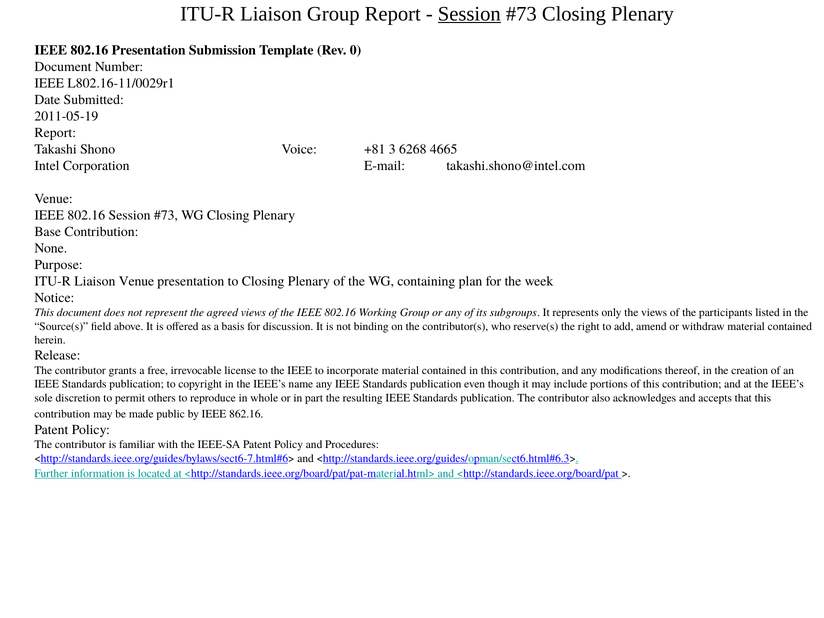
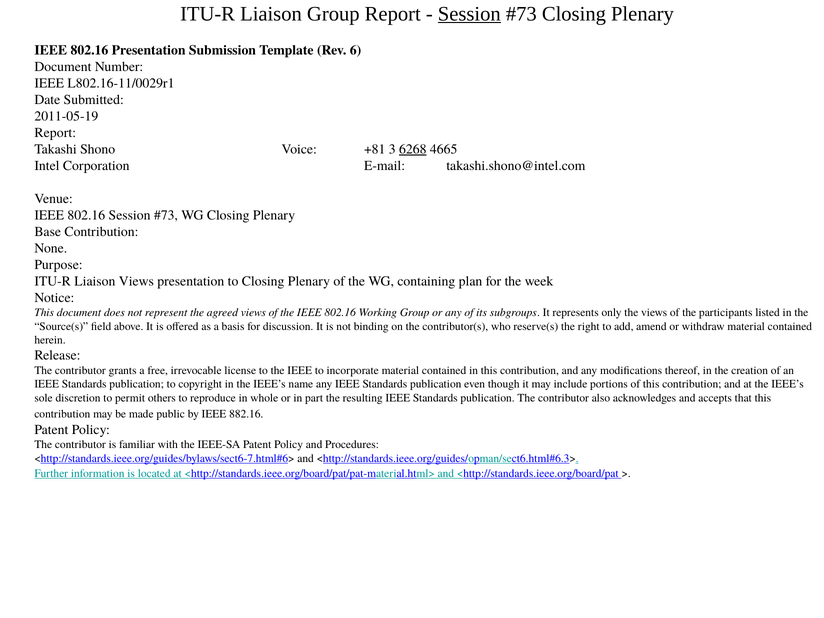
0: 0 -> 6
6268 underline: none -> present
Liaison Venue: Venue -> Views
862.16: 862.16 -> 882.16
